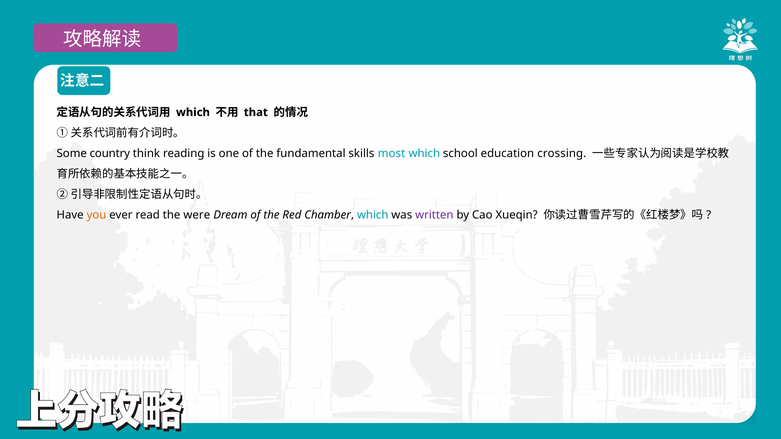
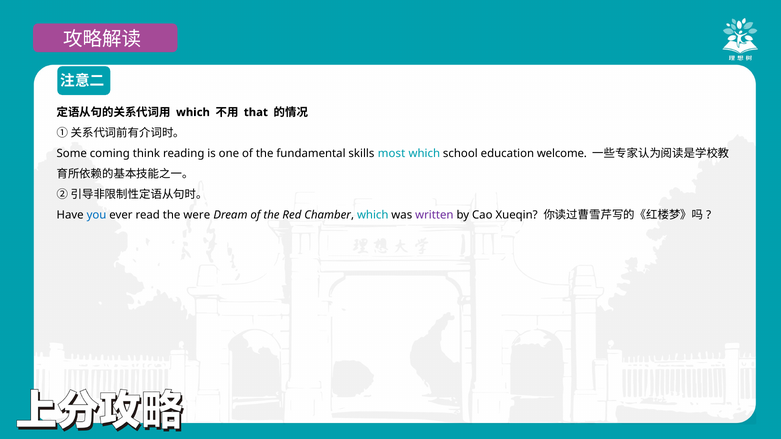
country: country -> coming
crossing: crossing -> welcome
you colour: orange -> blue
